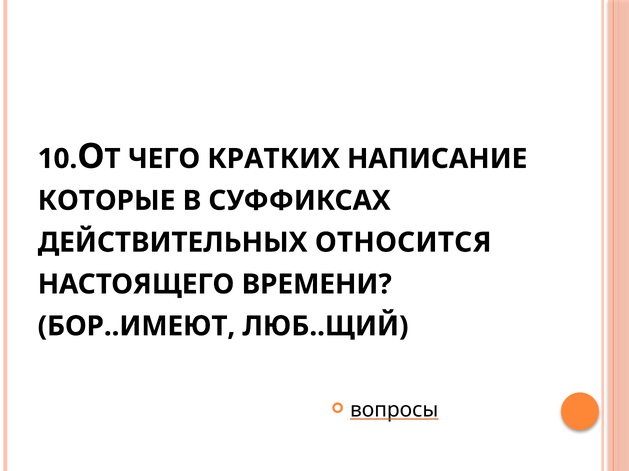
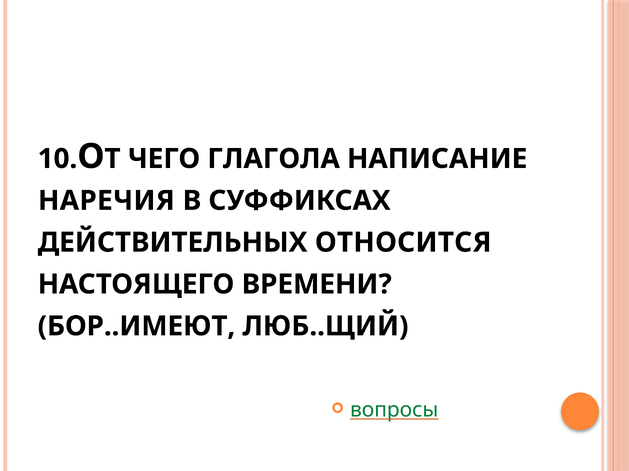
КРАТКИХ: КРАТКИХ -> ГЛАГОЛА
КОТОРЫЕ: КОТОРЫЕ -> НАРЕЧИЯ
вопросы colour: black -> green
